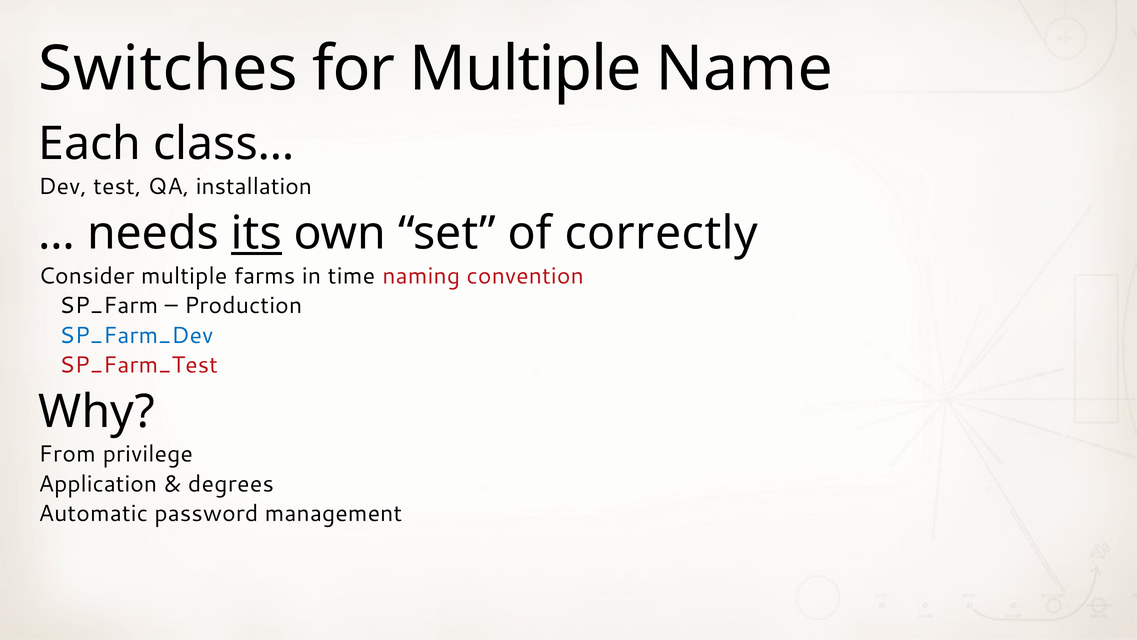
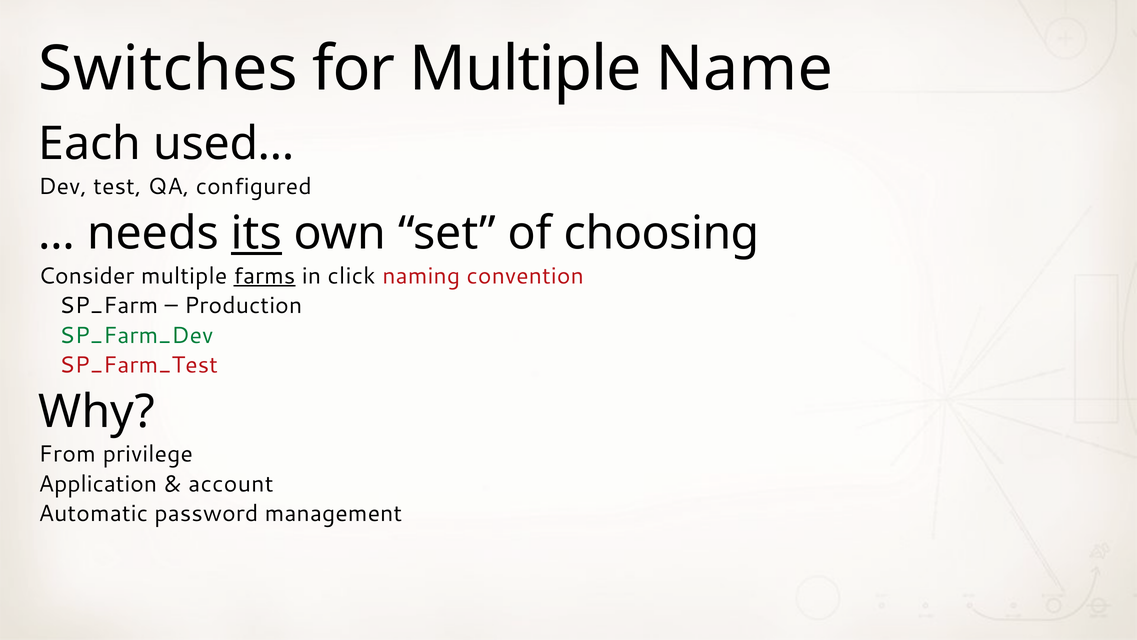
class…: class… -> used…
installation: installation -> configured
correctly: correctly -> choosing
farms underline: none -> present
time: time -> click
SP_Farm_Dev colour: blue -> green
degrees: degrees -> account
